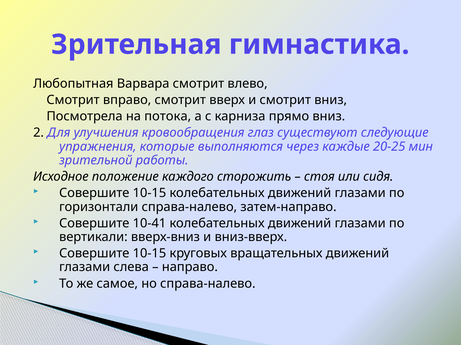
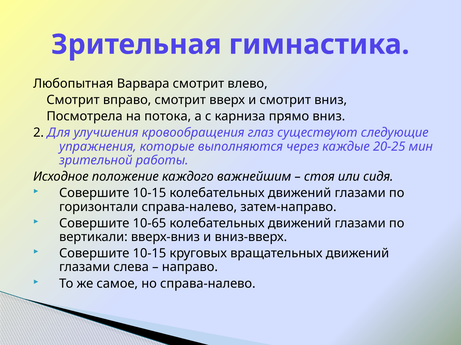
сторожить: сторожить -> важнейшим
10-41: 10-41 -> 10-65
